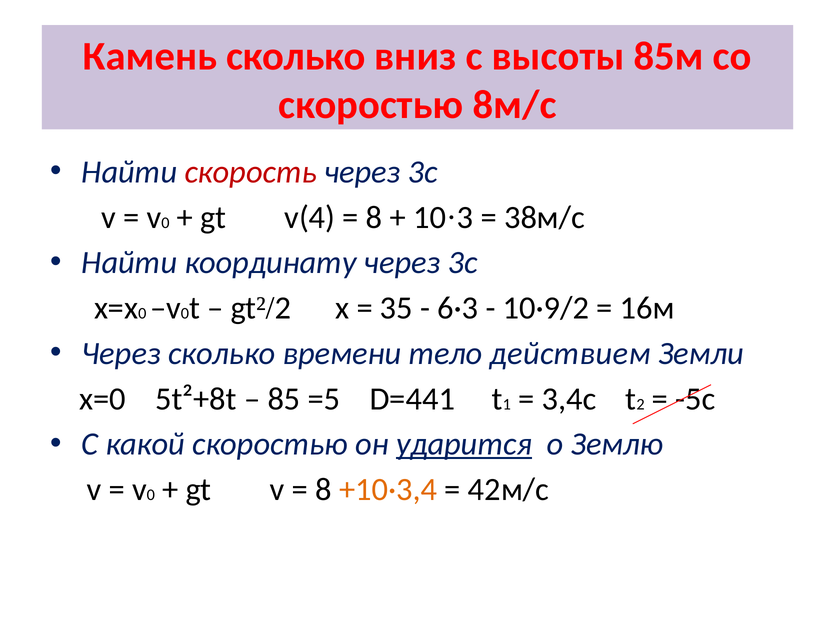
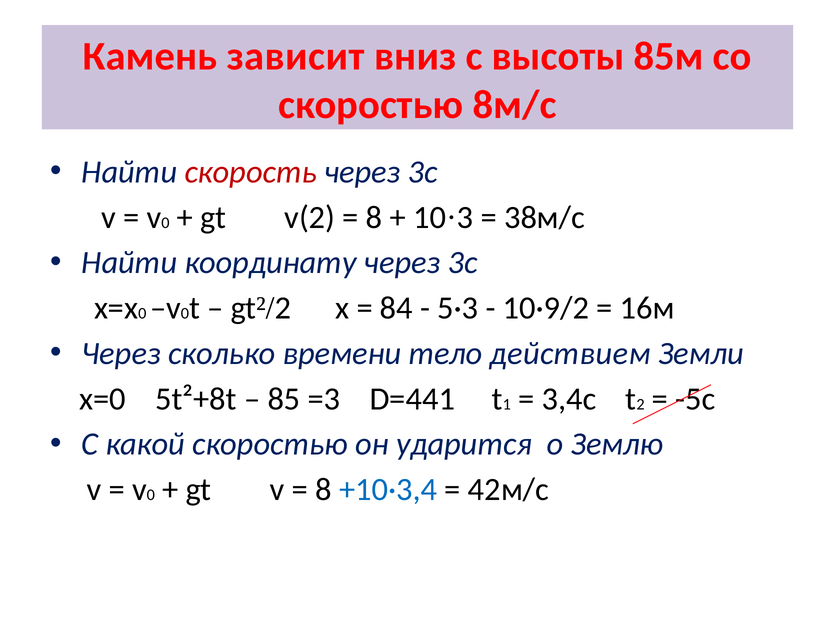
Камень сколько: сколько -> зависит
v(4: v(4 -> v(2
35: 35 -> 84
6·3: 6·3 -> 5·3
=5: =5 -> =3
ударится underline: present -> none
+10·3,4 colour: orange -> blue
